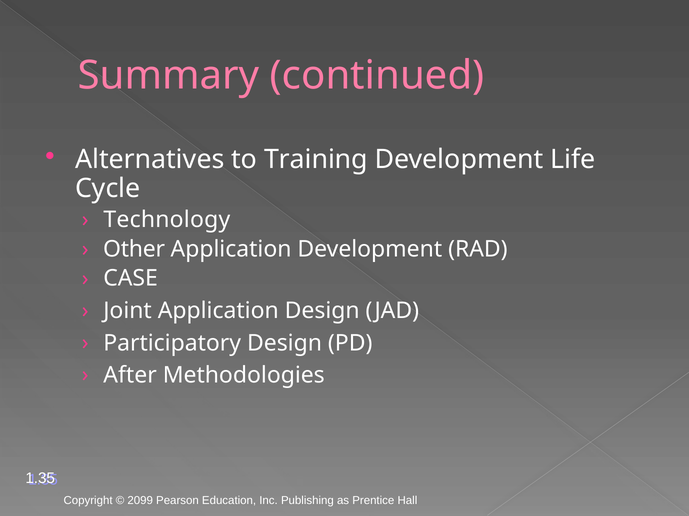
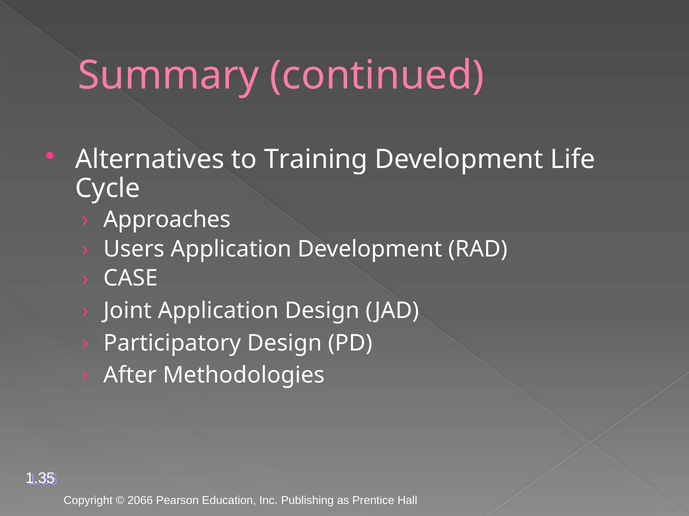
Technology: Technology -> Approaches
Other: Other -> Users
2099: 2099 -> 2066
